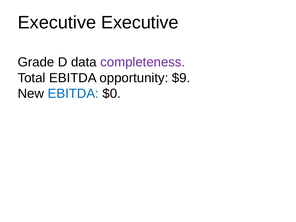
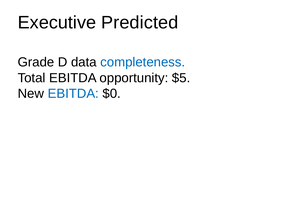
Executive Executive: Executive -> Predicted
completeness colour: purple -> blue
$9: $9 -> $5
